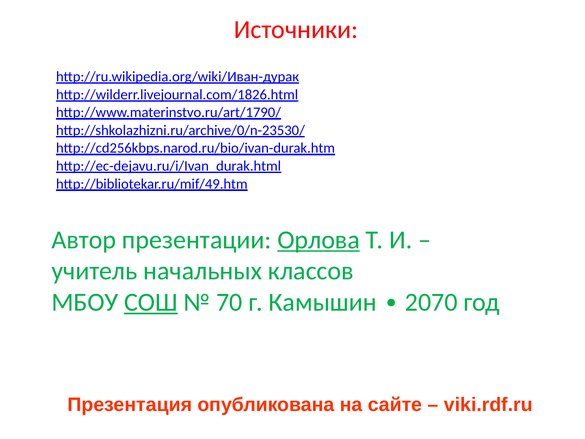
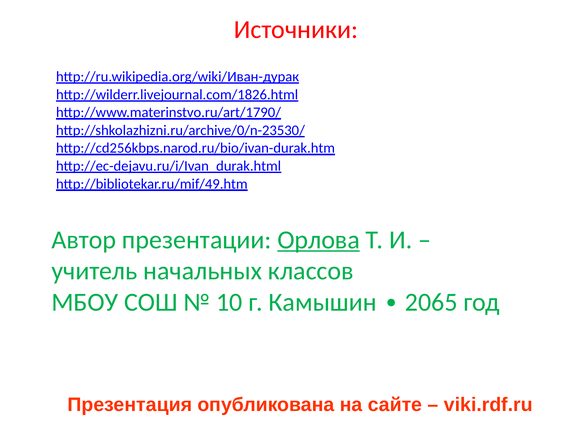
СОШ underline: present -> none
70: 70 -> 10
2070: 2070 -> 2065
